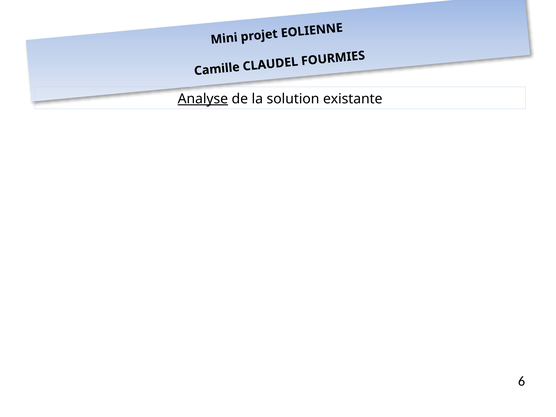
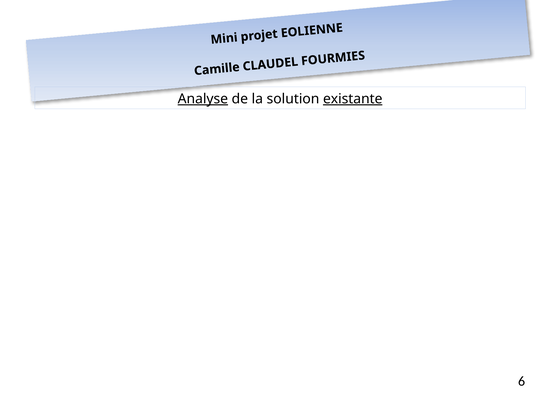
existante underline: none -> present
